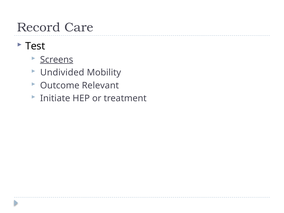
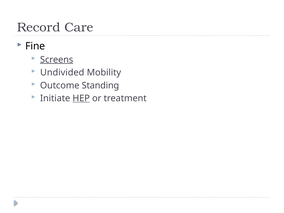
Test: Test -> Fine
Relevant: Relevant -> Standing
HEP underline: none -> present
